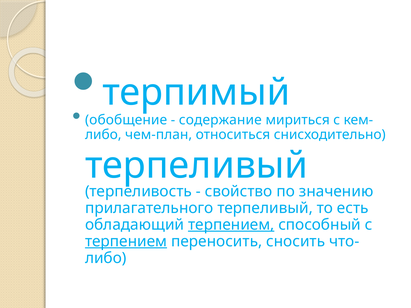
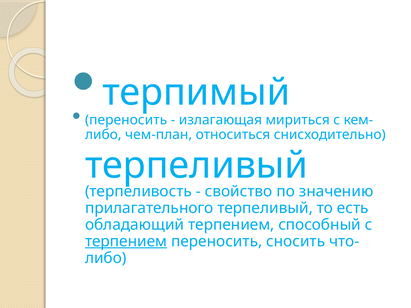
обобщение at (126, 120): обобщение -> переносить
содержание: содержание -> излагающая
терпением at (231, 225) underline: present -> none
